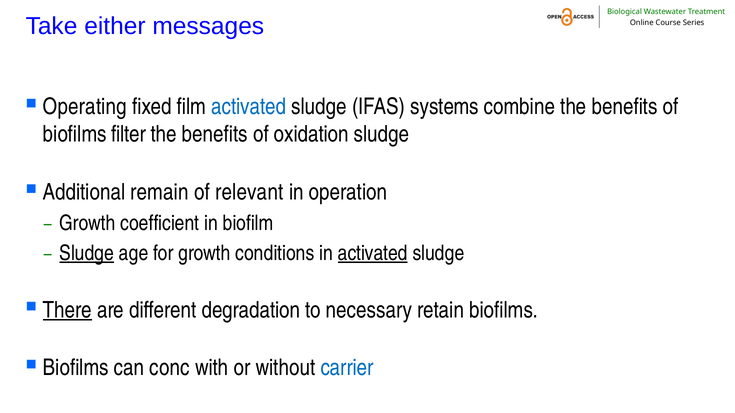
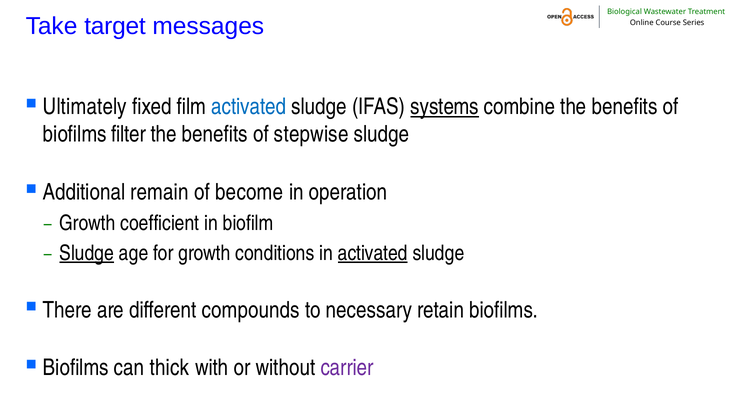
either: either -> target
Operating: Operating -> Ultimately
systems underline: none -> present
oxidation: oxidation -> stepwise
relevant: relevant -> become
There underline: present -> none
degradation: degradation -> compounds
conc: conc -> thick
carrier colour: blue -> purple
